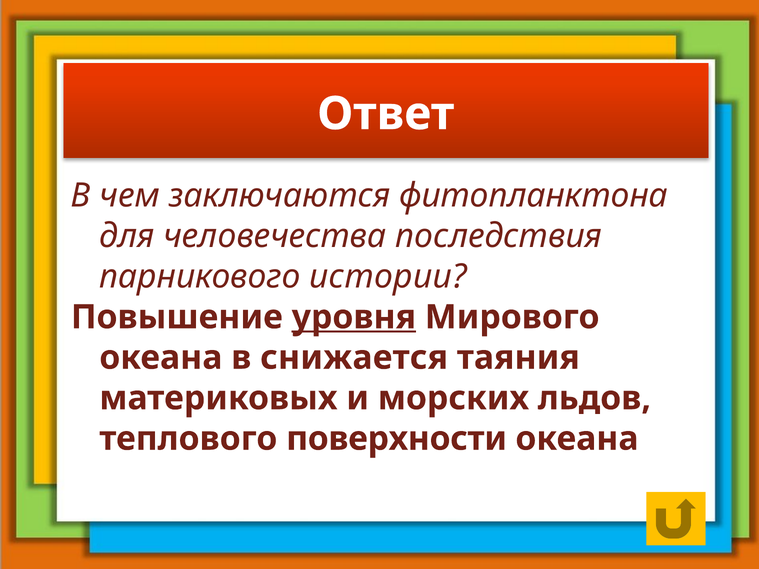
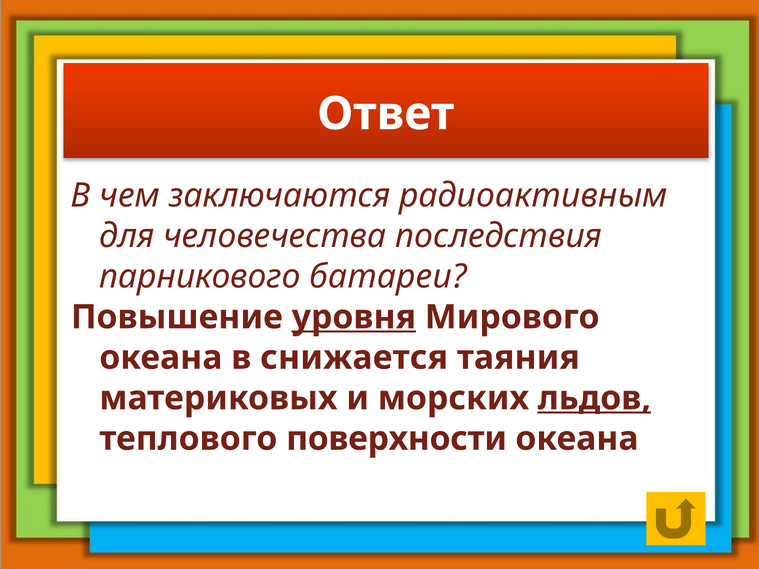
фитопланктона: фитопланктона -> радиоактивным
истории: истории -> батареи
льдов underline: none -> present
